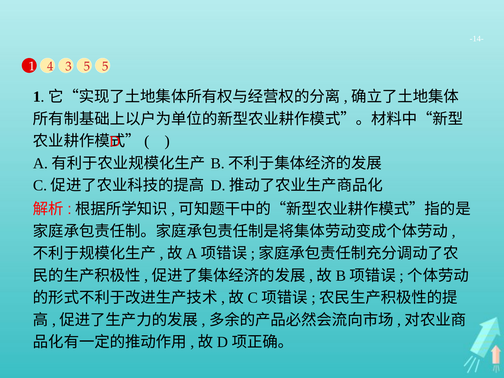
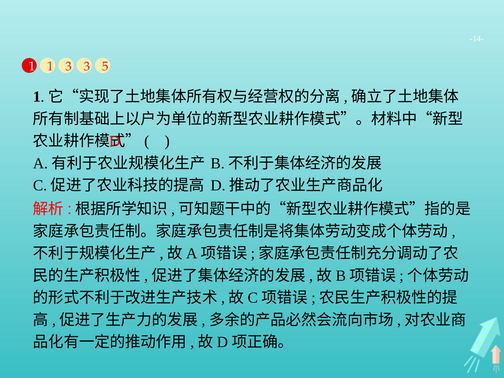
1 4: 4 -> 1
3 5: 5 -> 3
